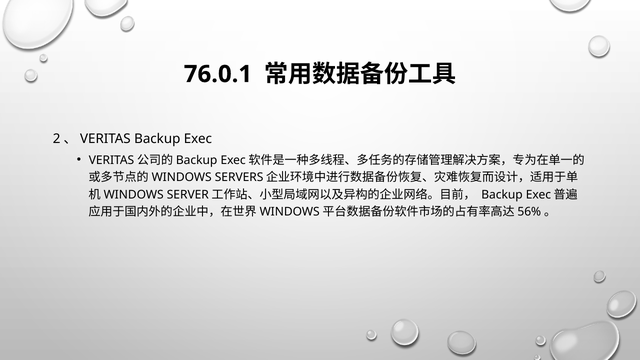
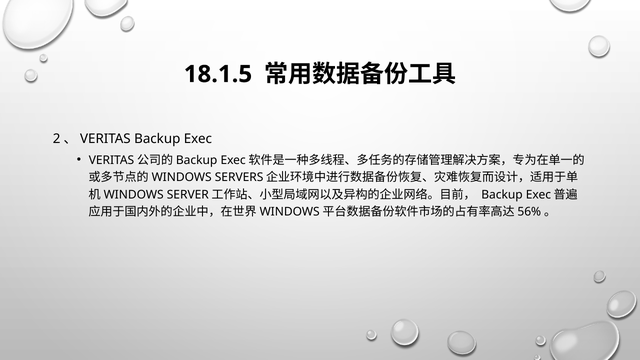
76.0.1: 76.0.1 -> 18.1.5
